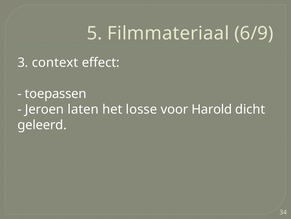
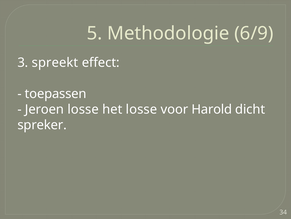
Filmmateriaal: Filmmateriaal -> Methodologie
context: context -> spreekt
Jeroen laten: laten -> losse
geleerd: geleerd -> spreker
